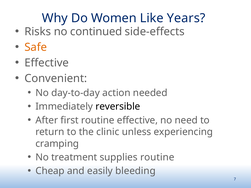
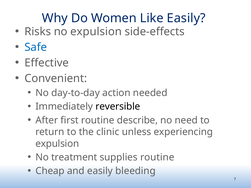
Like Years: Years -> Easily
no continued: continued -> expulsion
Safe colour: orange -> blue
routine effective: effective -> describe
cramping at (57, 144): cramping -> expulsion
